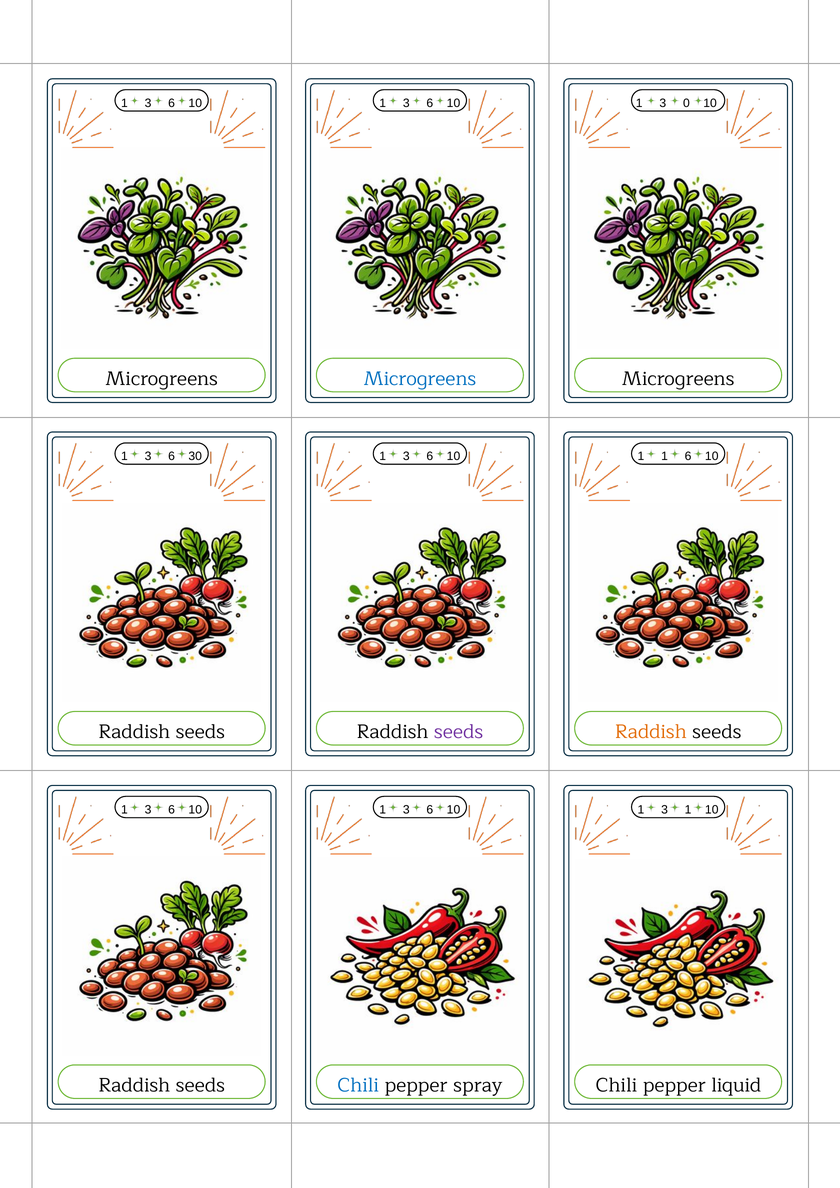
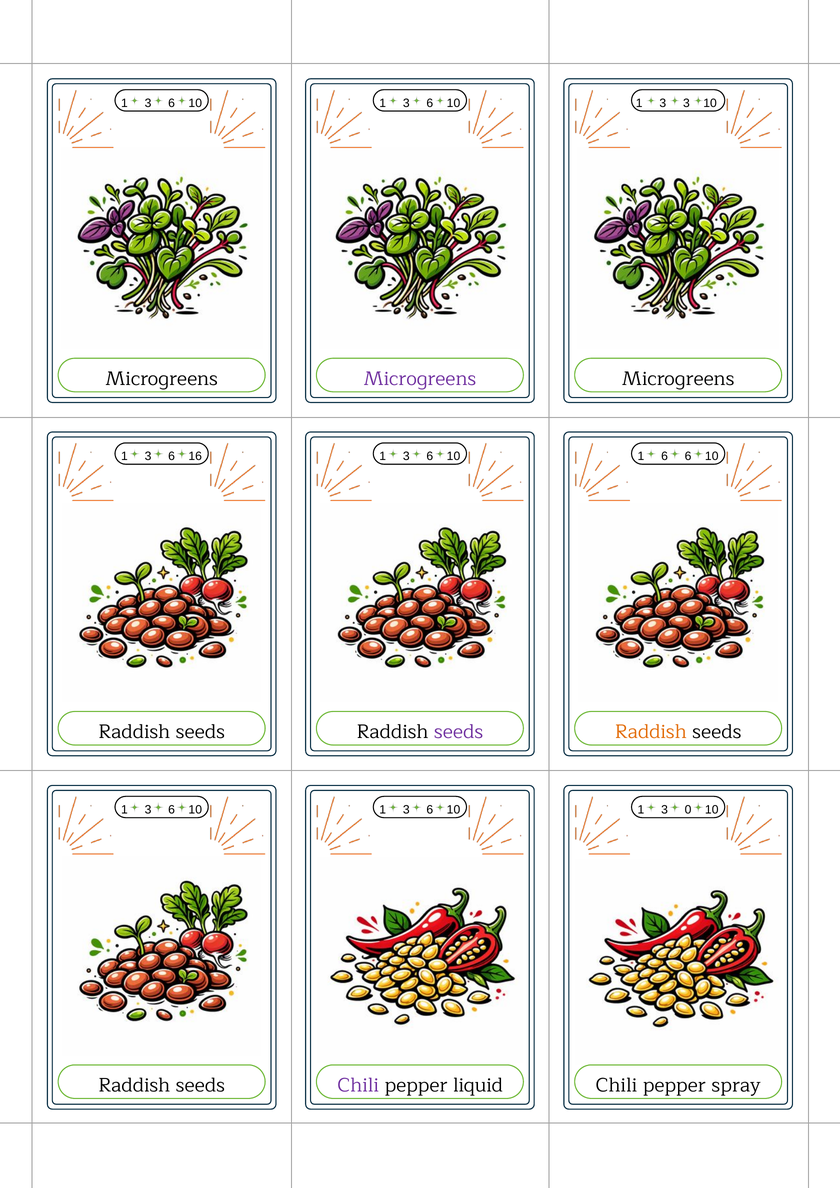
3 0: 0 -> 3
Microgreens at (420, 379) colour: blue -> purple
30: 30 -> 16
1 1: 1 -> 6
3 1: 1 -> 0
Chili at (358, 1085) colour: blue -> purple
spray: spray -> liquid
liquid: liquid -> spray
